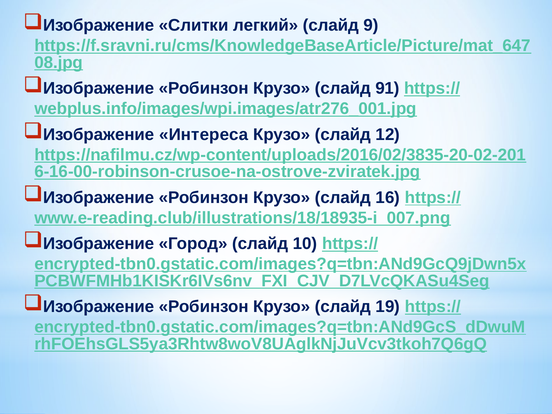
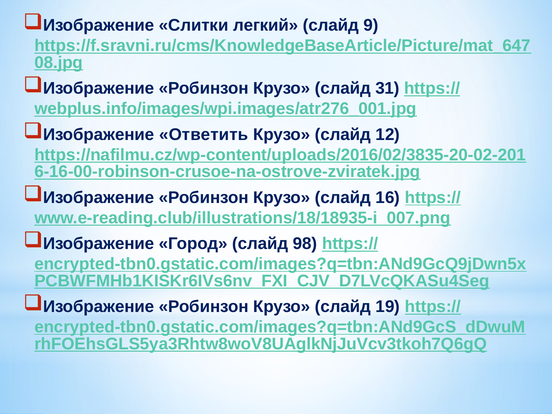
91: 91 -> 31
Интереса: Интереса -> Ответить
10: 10 -> 98
